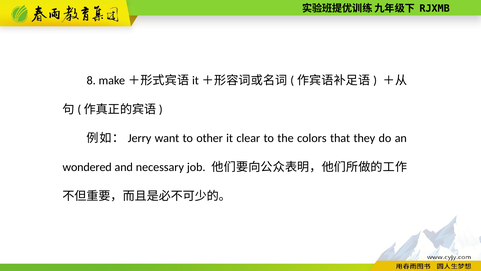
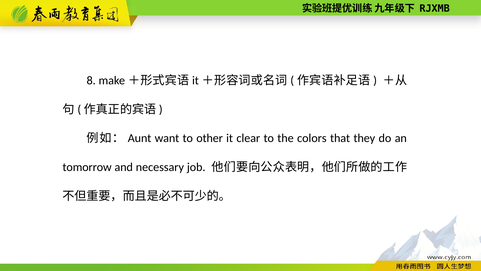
Jerry: Jerry -> Aunt
wondered: wondered -> tomorrow
